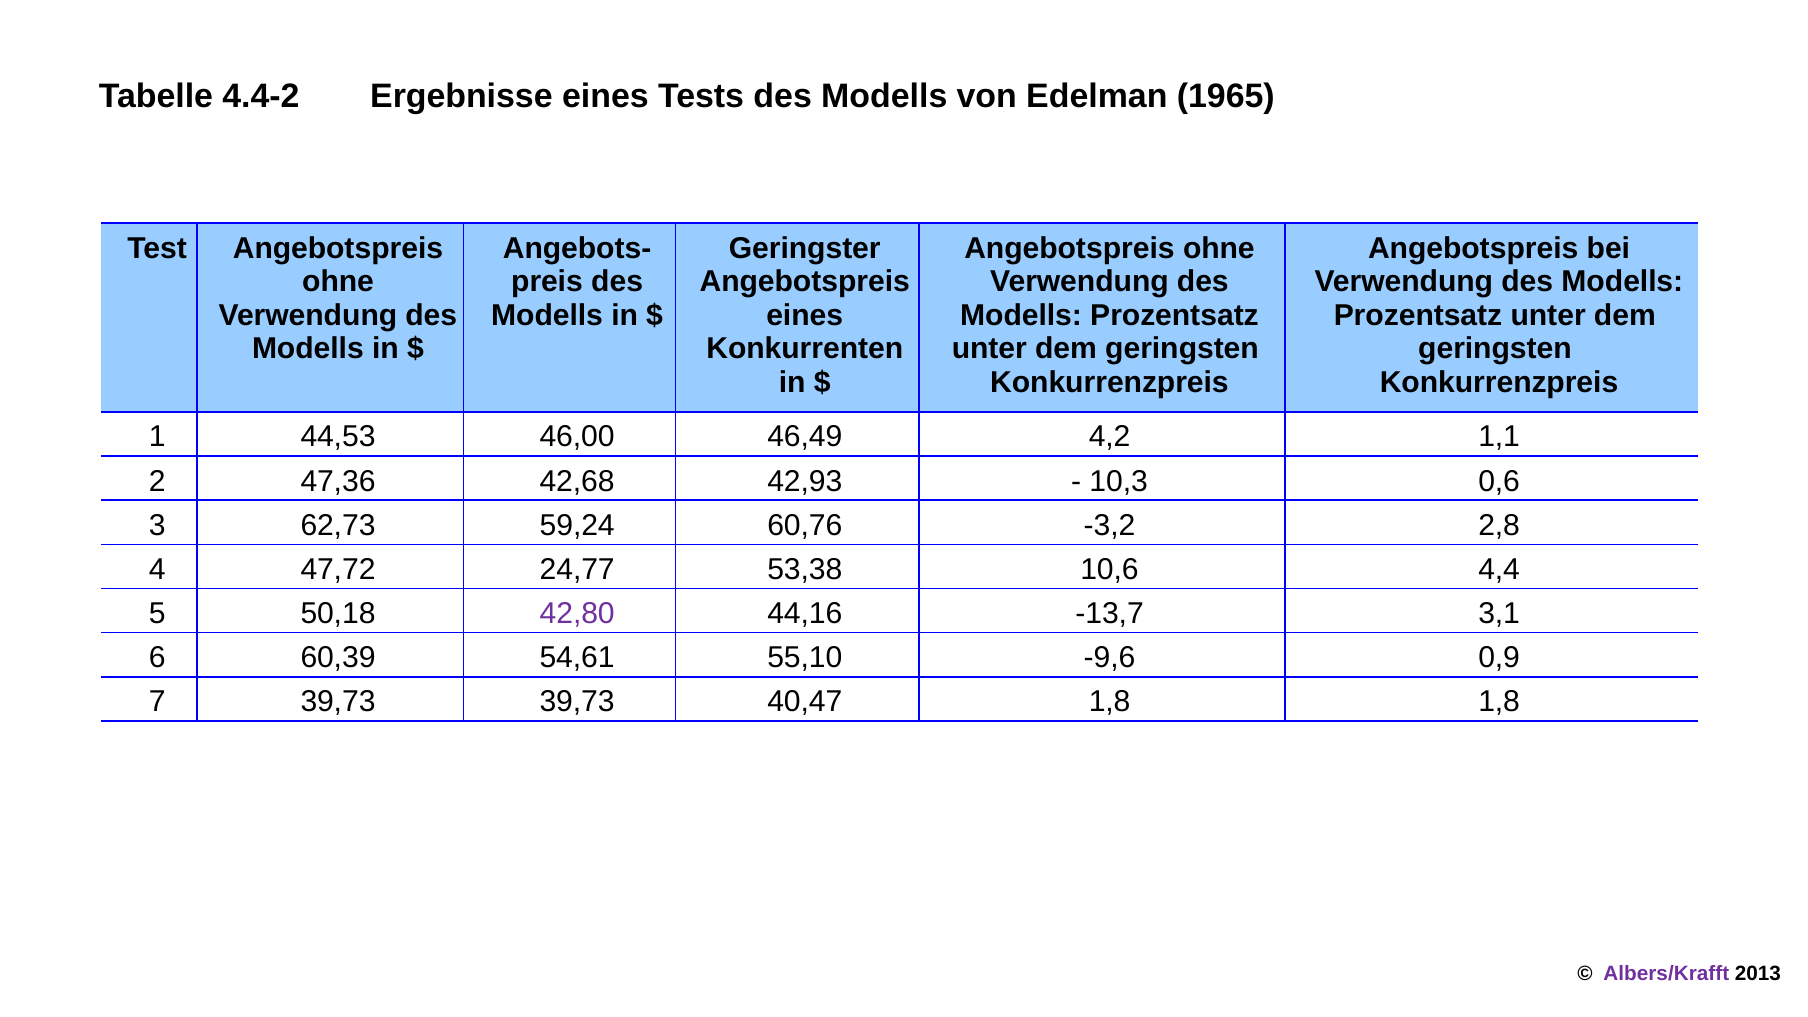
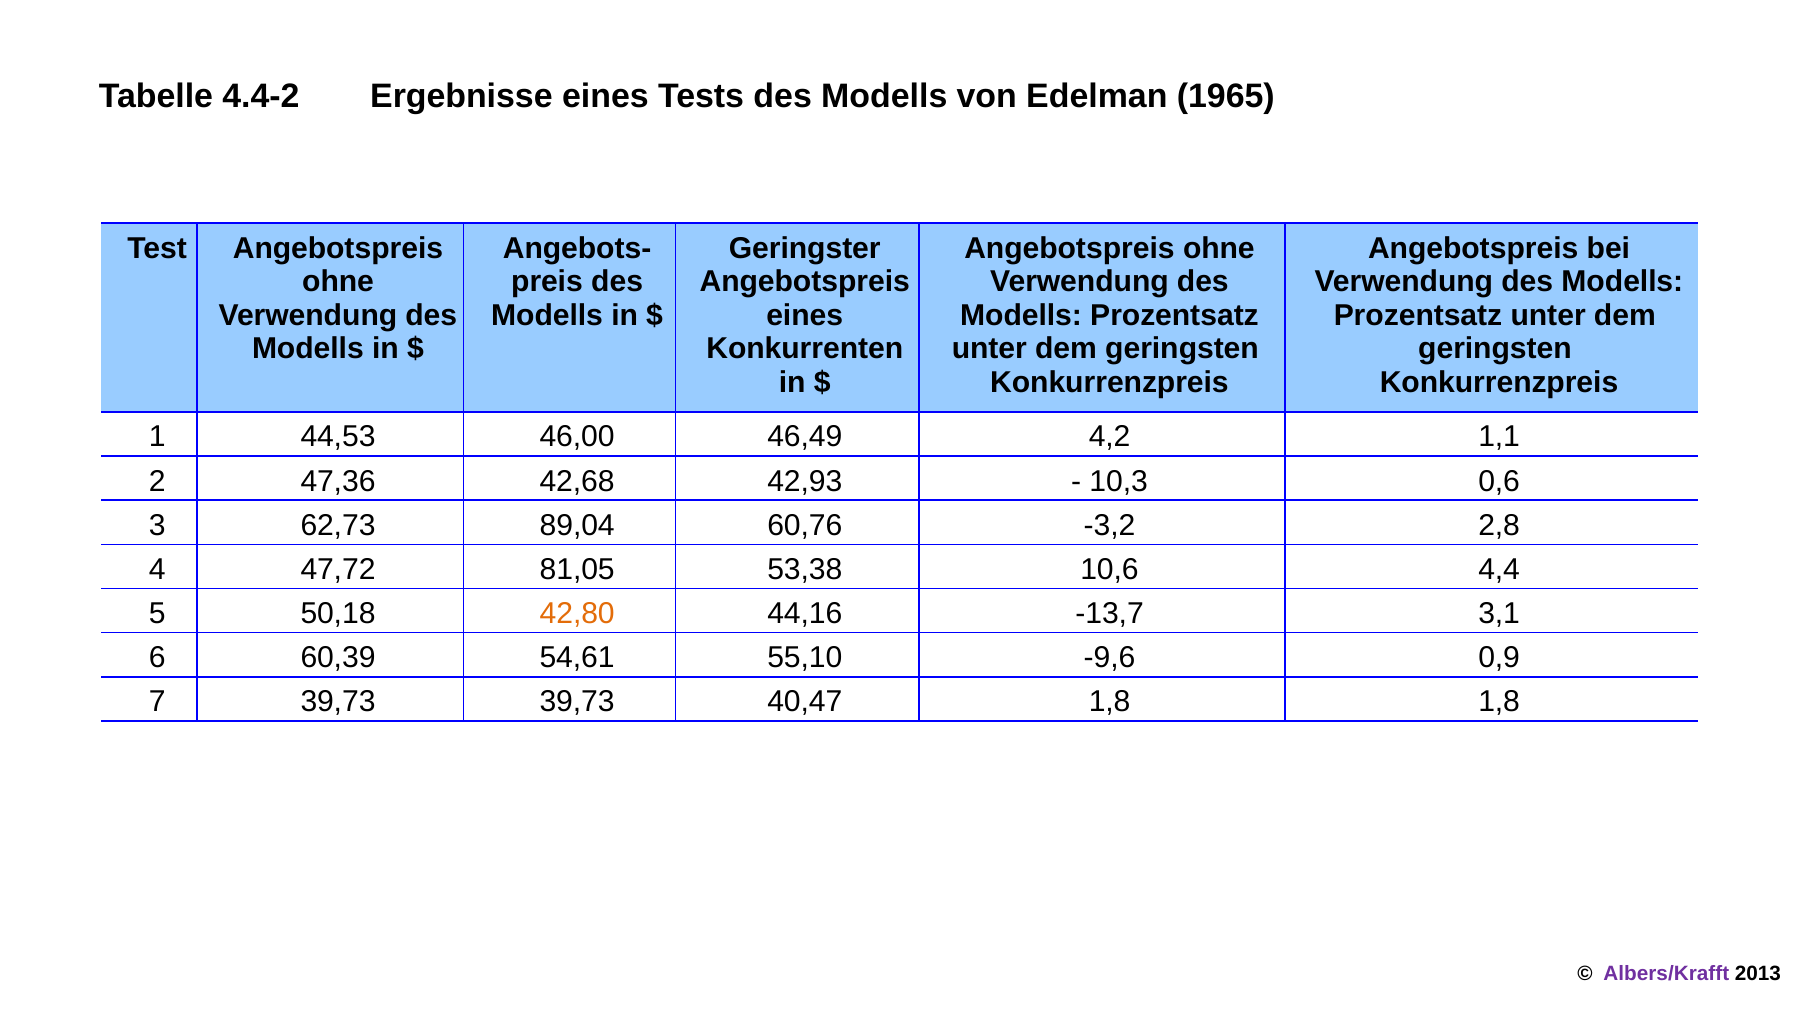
59,24: 59,24 -> 89,04
24,77: 24,77 -> 81,05
42,80 colour: purple -> orange
